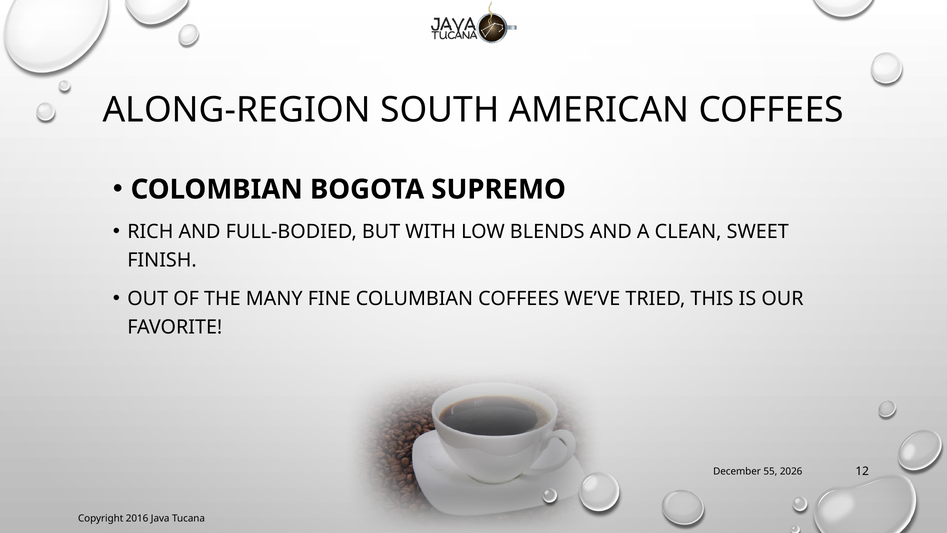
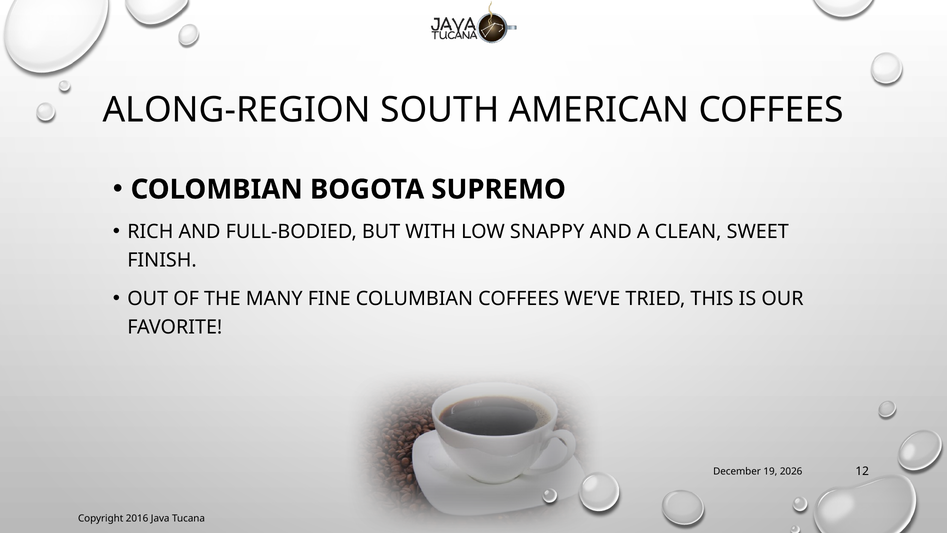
BLENDS: BLENDS -> SNAPPY
55: 55 -> 19
